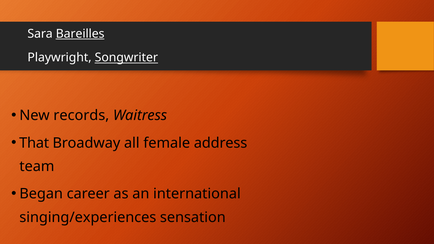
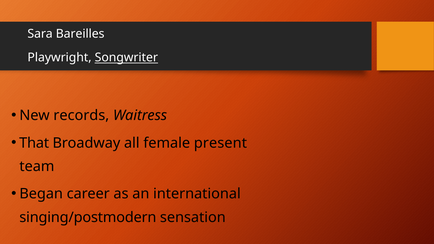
Bareilles underline: present -> none
address: address -> present
singing/experiences: singing/experiences -> singing/postmodern
